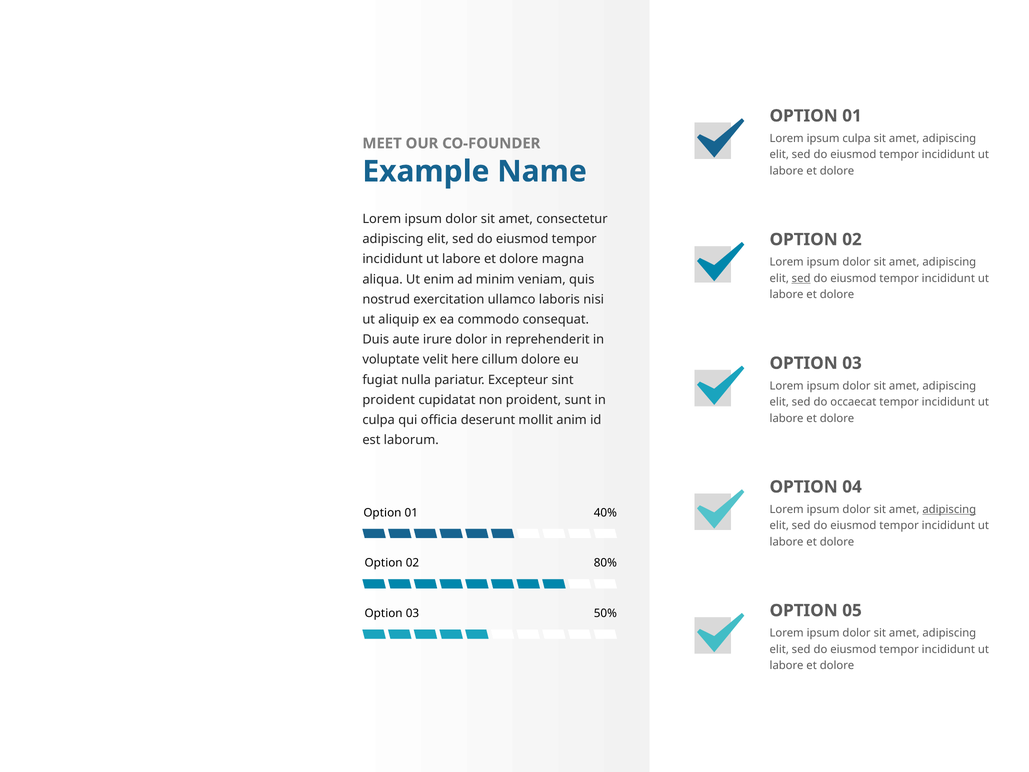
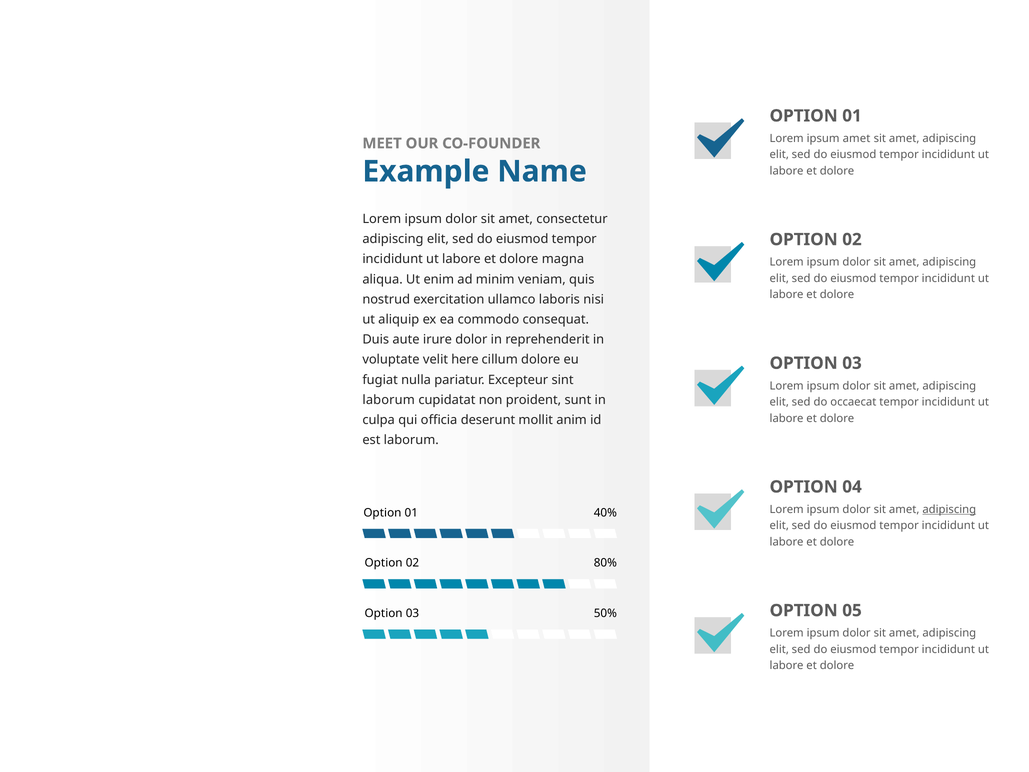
ipsum culpa: culpa -> amet
sed at (801, 278) underline: present -> none
proident at (389, 400): proident -> laborum
